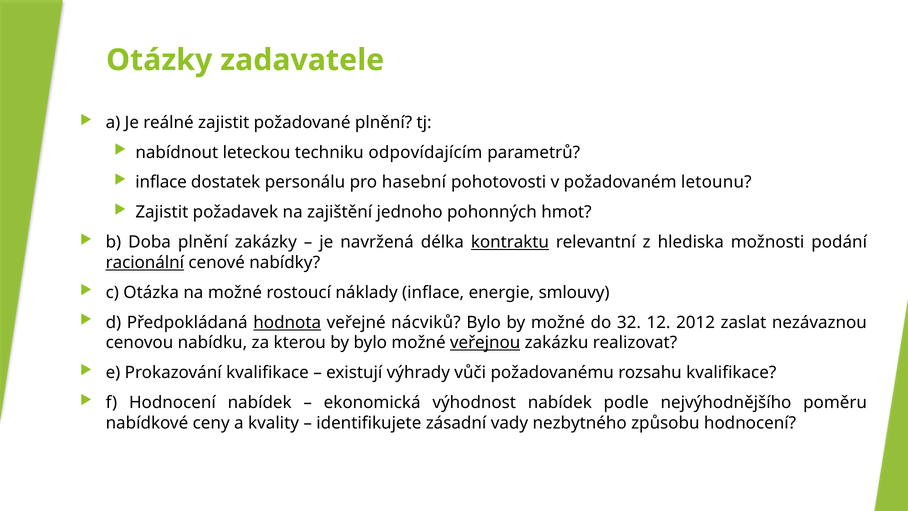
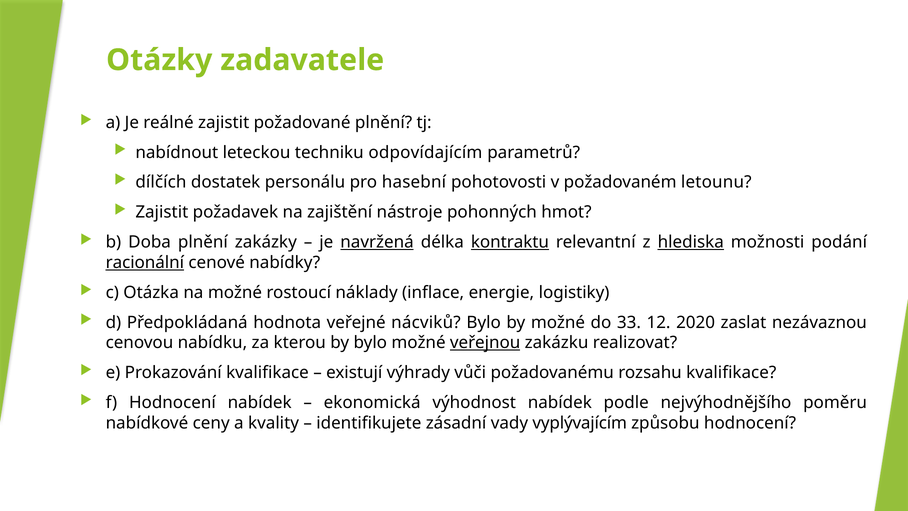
inflace at (161, 182): inflace -> dílčích
jednoho: jednoho -> nástroje
navržená underline: none -> present
hlediska underline: none -> present
smlouvy: smlouvy -> logistiky
hodnota underline: present -> none
32: 32 -> 33
2012: 2012 -> 2020
nezbytného: nezbytného -> vyplývajícím
